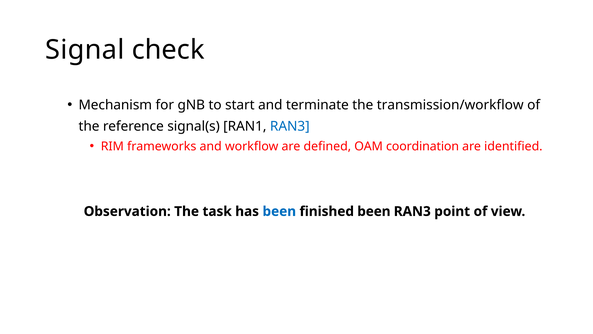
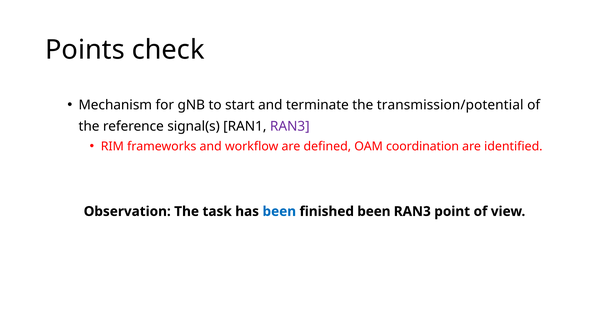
Signal: Signal -> Points
transmission/workflow: transmission/workflow -> transmission/potential
RAN3 at (290, 126) colour: blue -> purple
